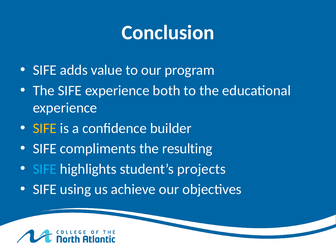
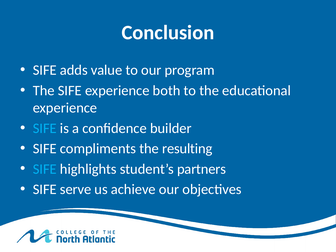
SIFE at (45, 128) colour: yellow -> light blue
projects: projects -> partners
using: using -> serve
